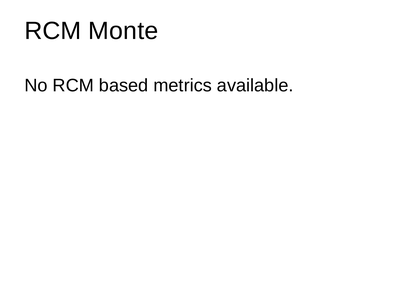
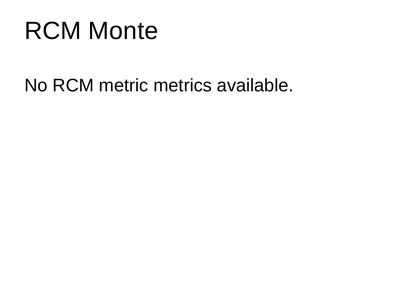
based: based -> metric
